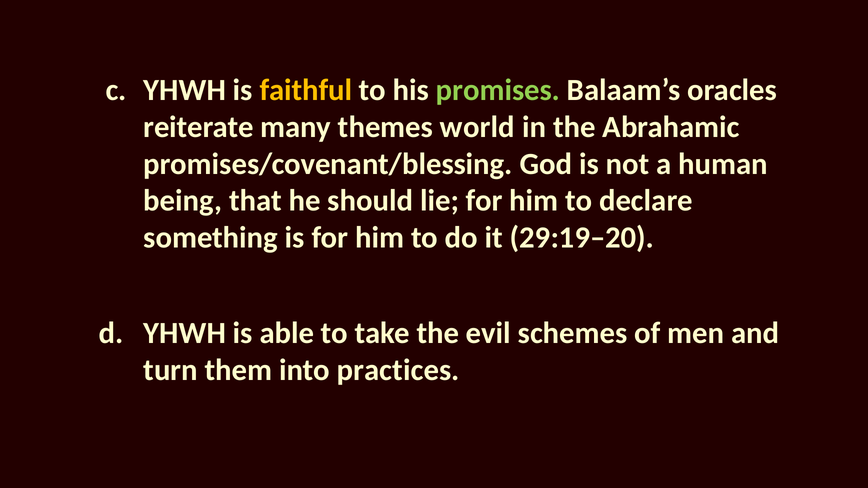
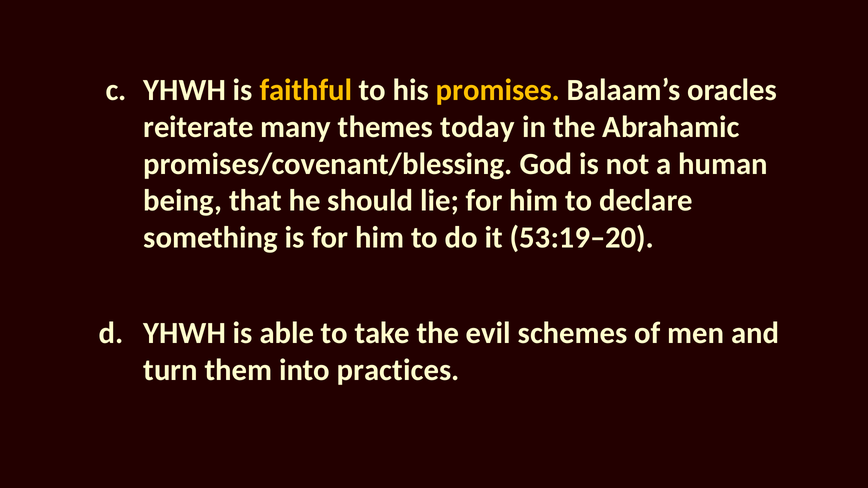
promises colour: light green -> yellow
world: world -> today
29:19–20: 29:19–20 -> 53:19–20
